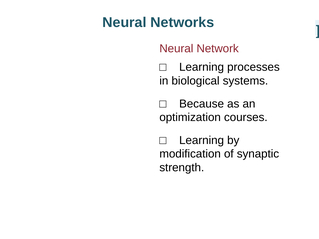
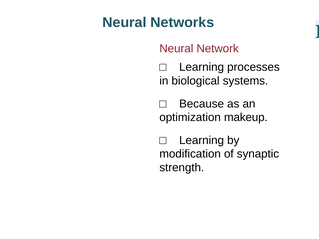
courses: courses -> makeup
